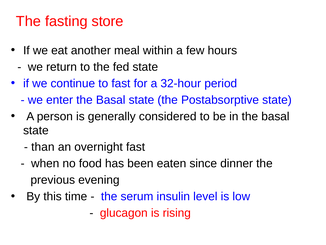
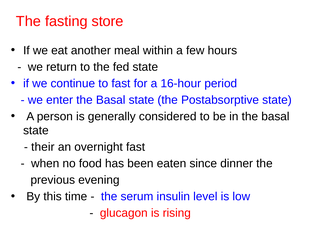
32-hour: 32-hour -> 16-hour
than: than -> their
